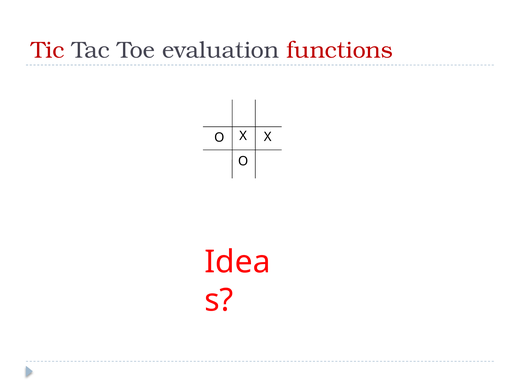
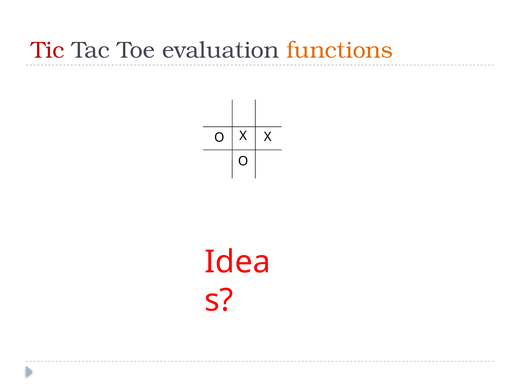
functions colour: red -> orange
